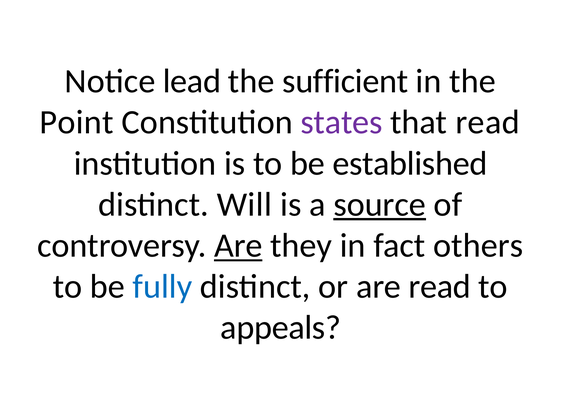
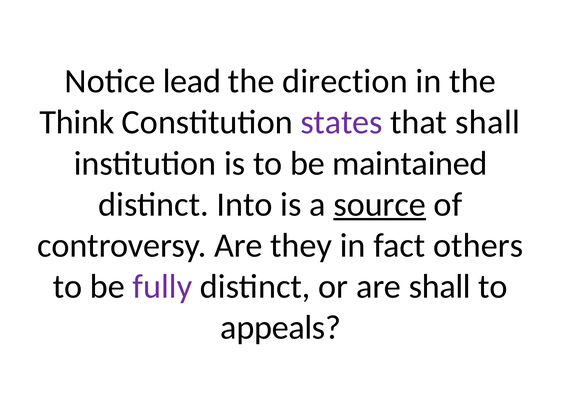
sufficient: sufficient -> direction
Point: Point -> Think
that read: read -> shall
established: established -> maintained
Will: Will -> Into
Are at (238, 246) underline: present -> none
fully colour: blue -> purple
are read: read -> shall
